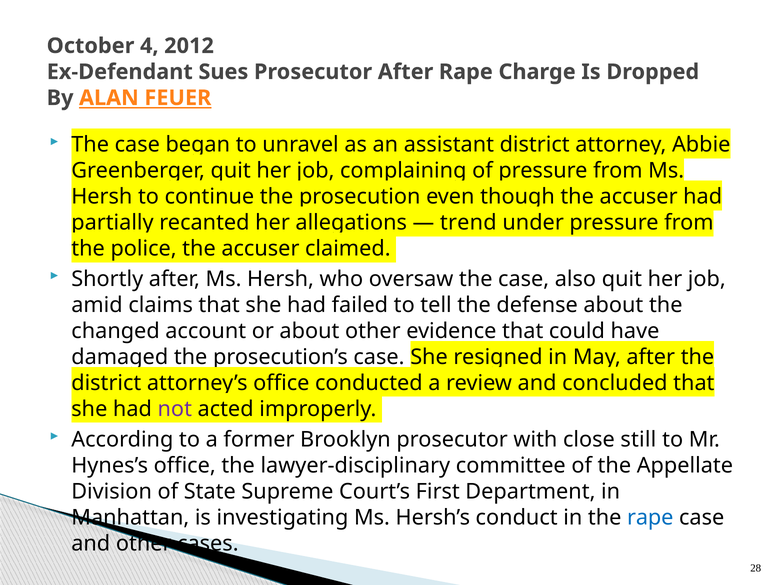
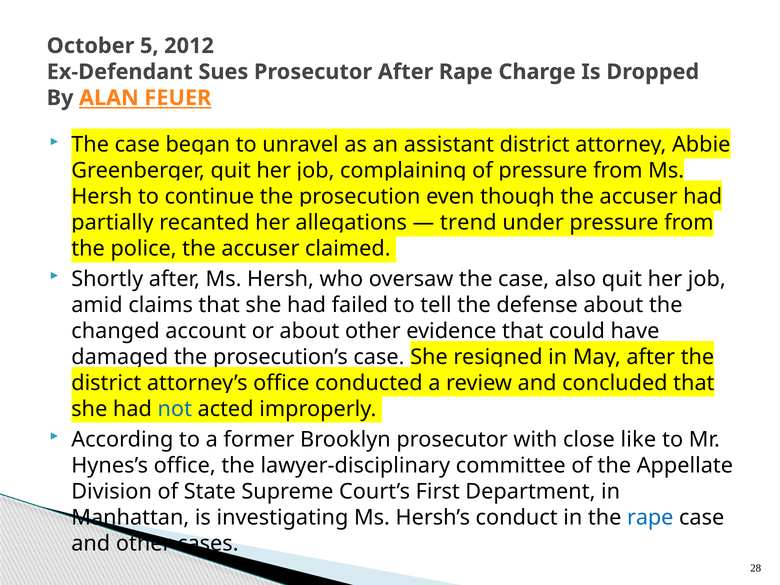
4: 4 -> 5
not colour: purple -> blue
still: still -> like
